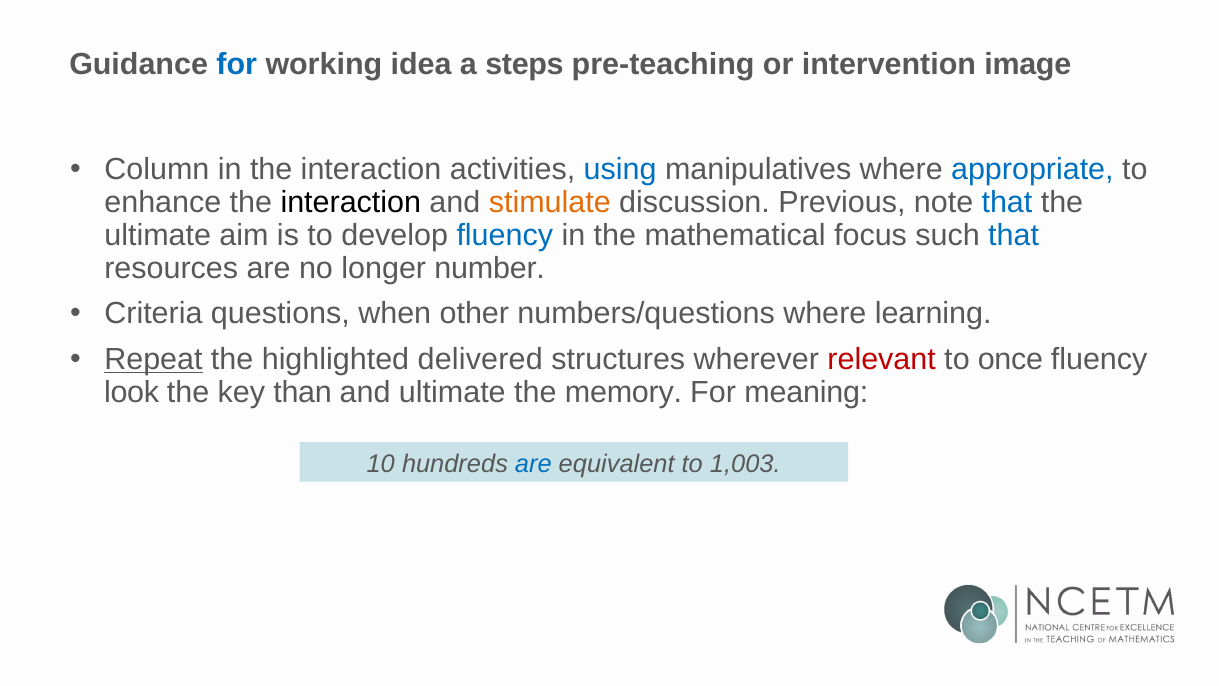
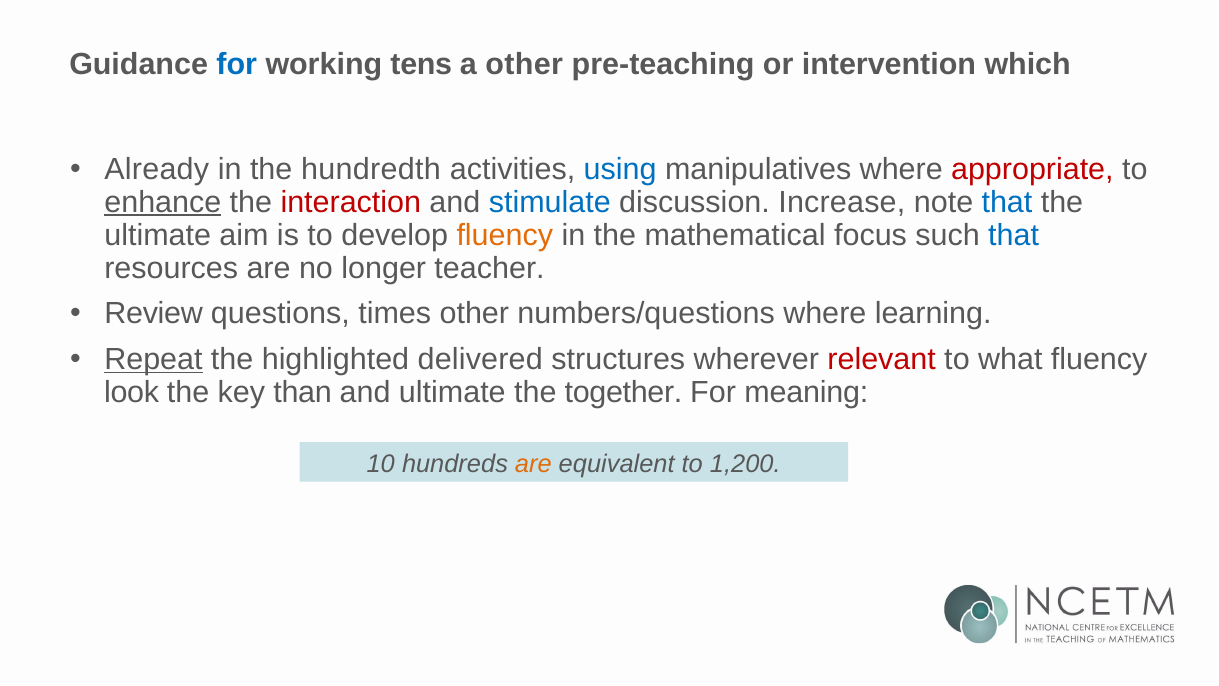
idea: idea -> tens
a steps: steps -> other
image: image -> which
Column: Column -> Already
in the interaction: interaction -> hundredth
appropriate colour: blue -> red
enhance underline: none -> present
interaction at (351, 202) colour: black -> red
stimulate colour: orange -> blue
Previous: Previous -> Increase
fluency at (505, 235) colour: blue -> orange
number: number -> teacher
Criteria: Criteria -> Review
when: when -> times
once: once -> what
memory: memory -> together
are at (533, 463) colour: blue -> orange
1,003: 1,003 -> 1,200
